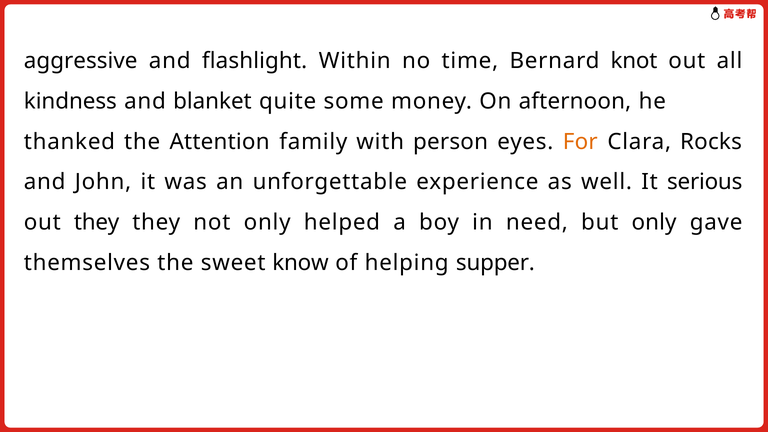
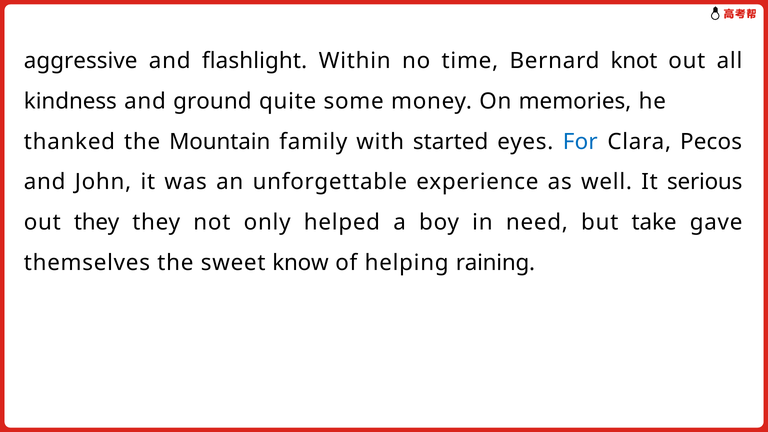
blanket: blanket -> ground
afternoon: afternoon -> memories
Attention: Attention -> Mountain
person: person -> started
For colour: orange -> blue
Rocks: Rocks -> Pecos
but only: only -> take
supper: supper -> raining
